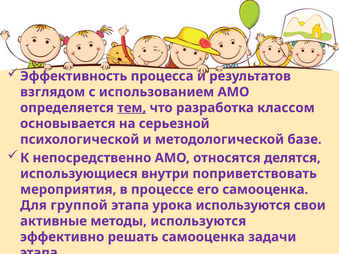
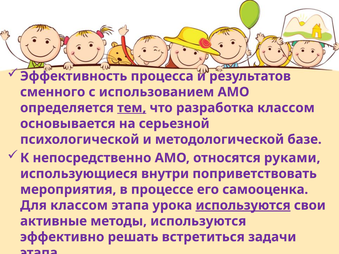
взглядом: взглядом -> сменного
делятся: делятся -> руками
Для группой: группой -> классом
используются at (243, 206) underline: none -> present
решать самооценка: самооценка -> встретиться
